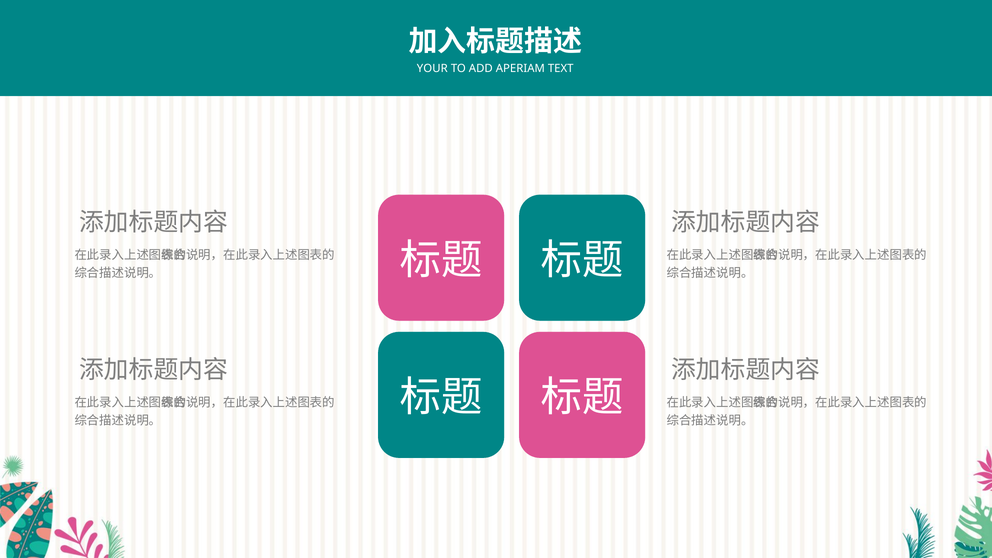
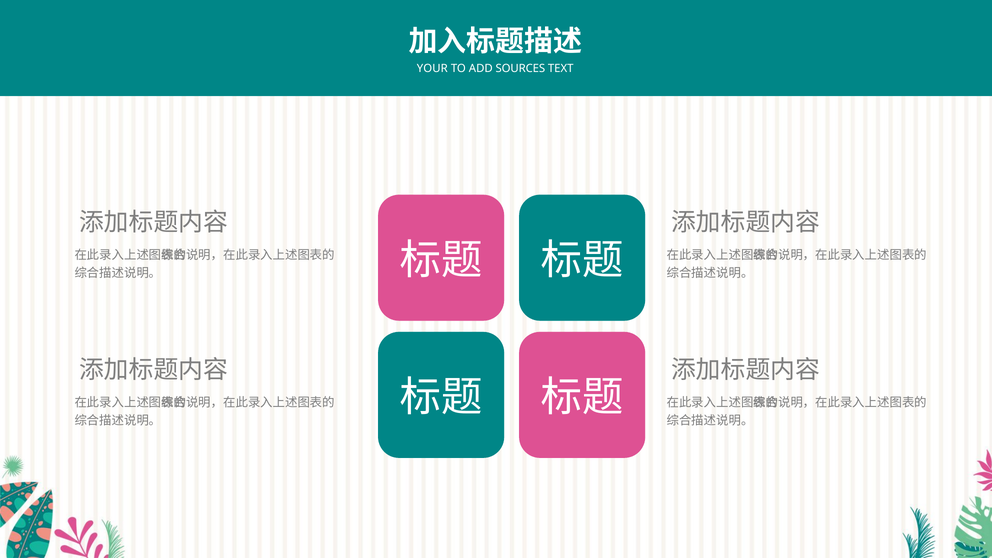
APERIAM: APERIAM -> SOURCES
